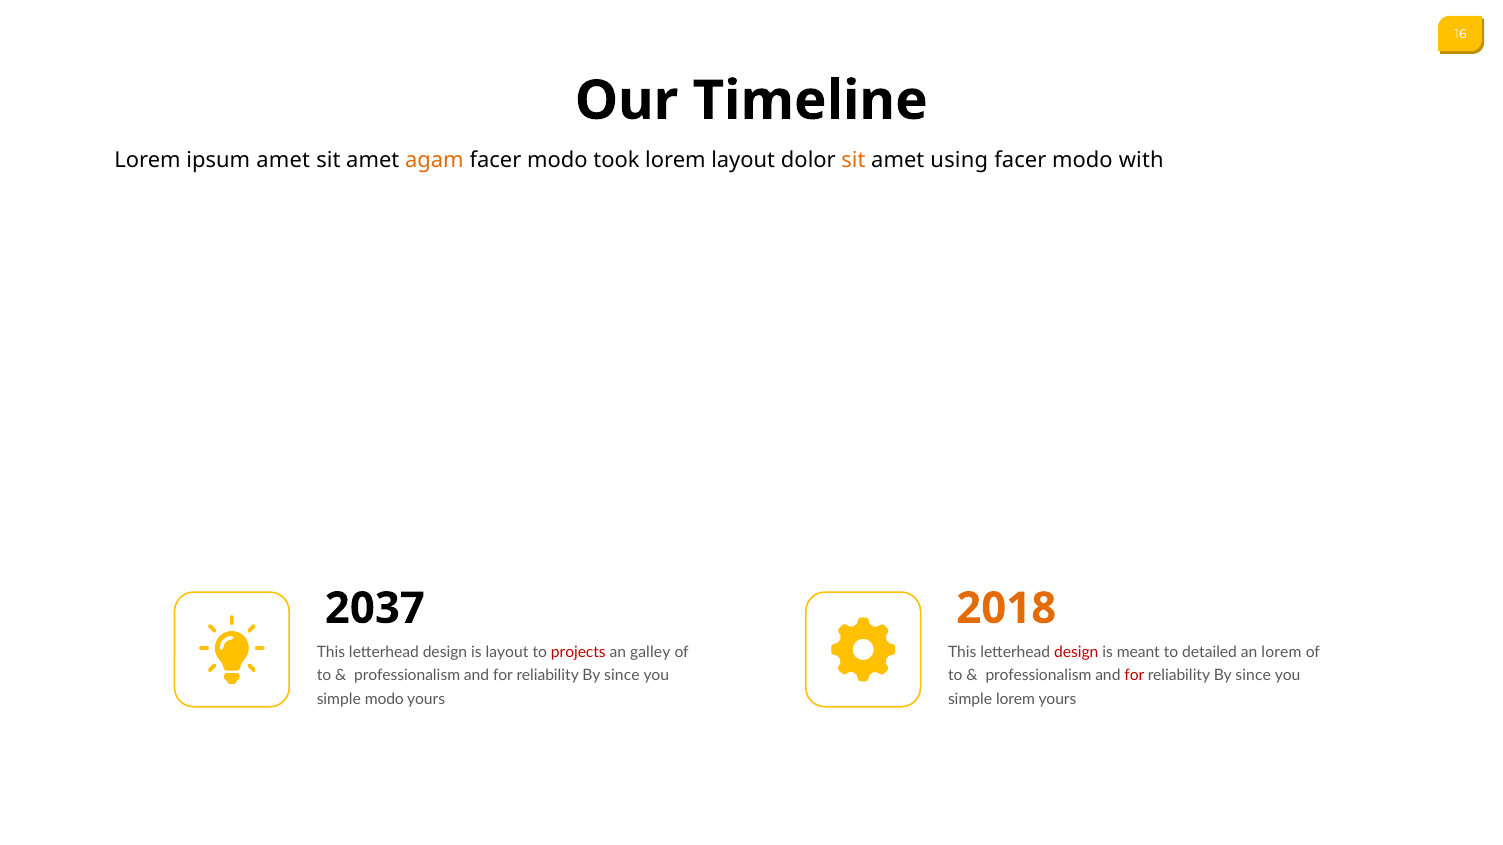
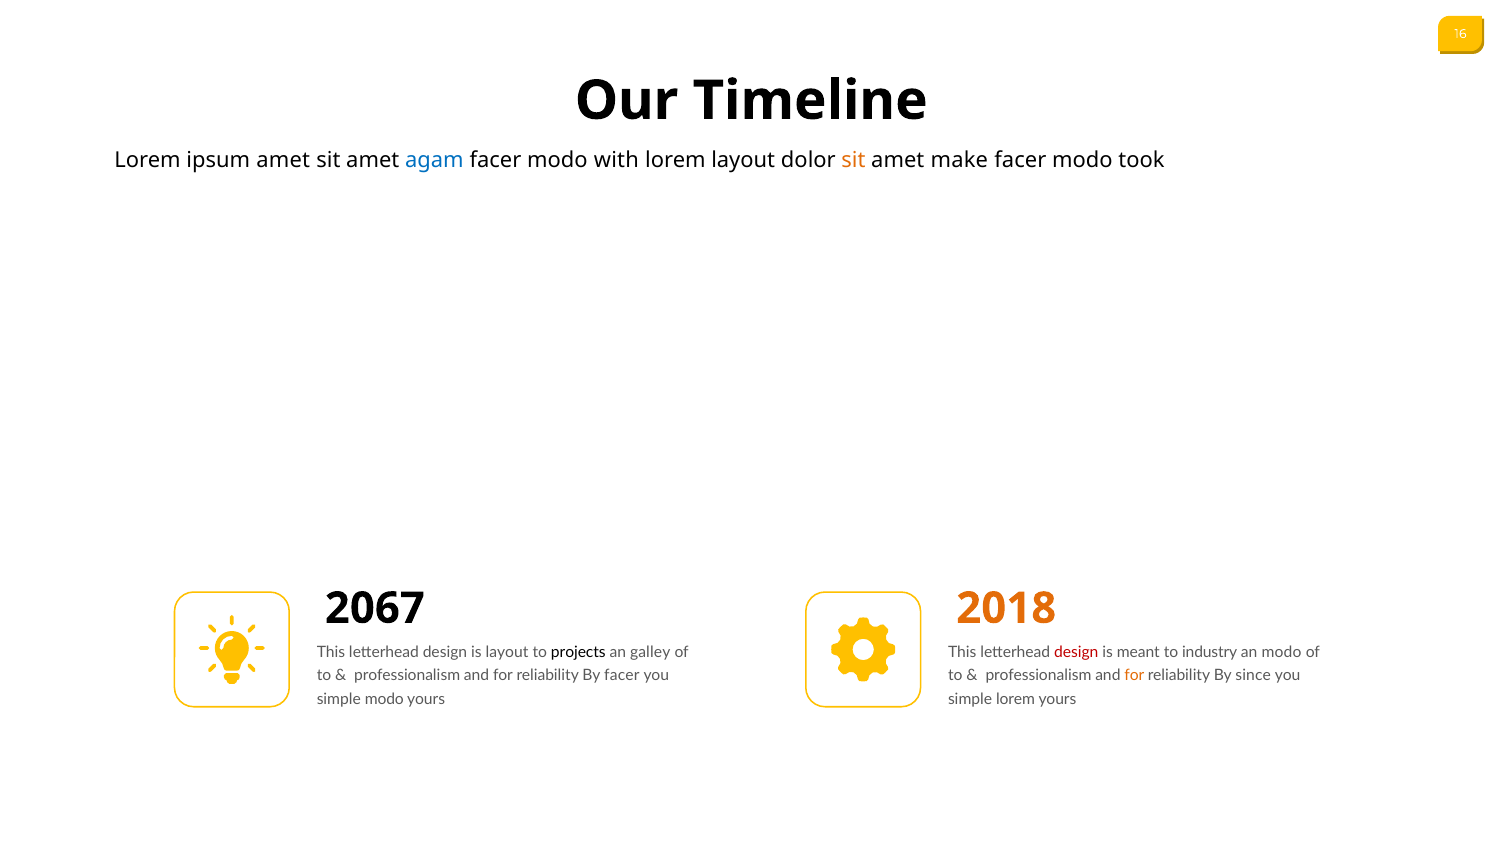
agam colour: orange -> blue
took: took -> with
using: using -> make
with: with -> took
2037: 2037 -> 2067
projects colour: red -> black
detailed: detailed -> industry
an lorem: lorem -> modo
since at (622, 676): since -> facer
for at (1134, 676) colour: red -> orange
